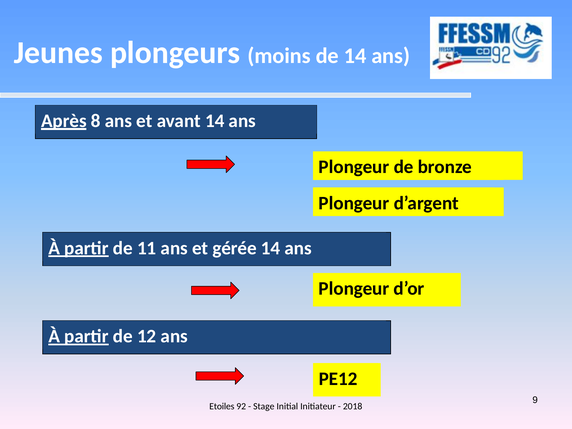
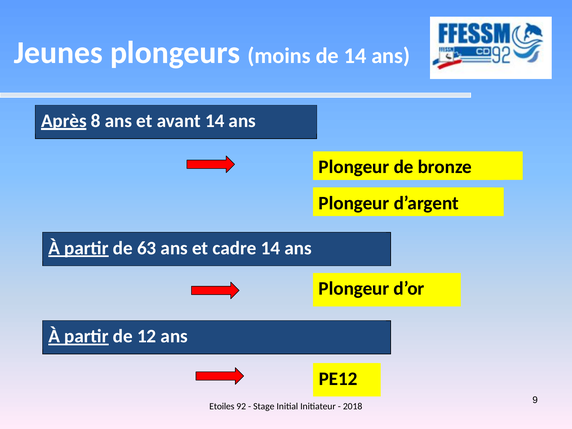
11: 11 -> 63
gérée: gérée -> cadre
